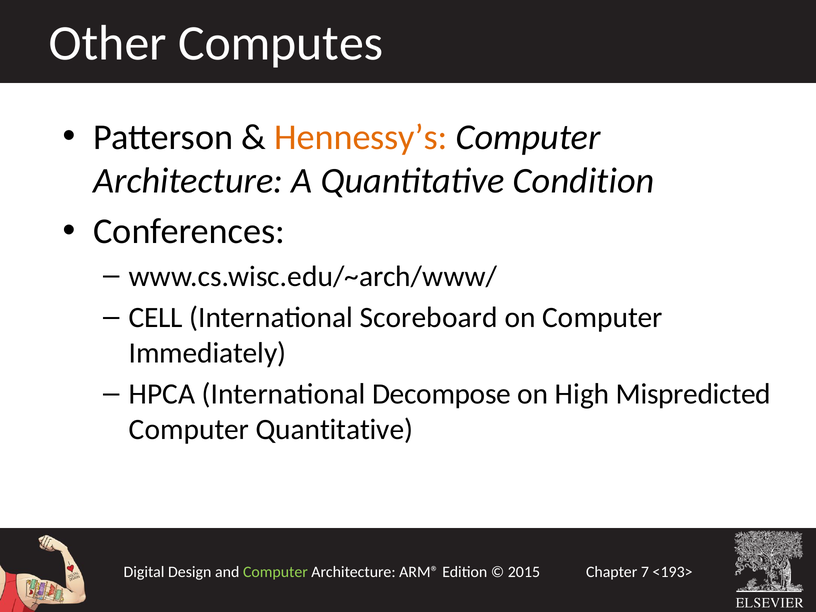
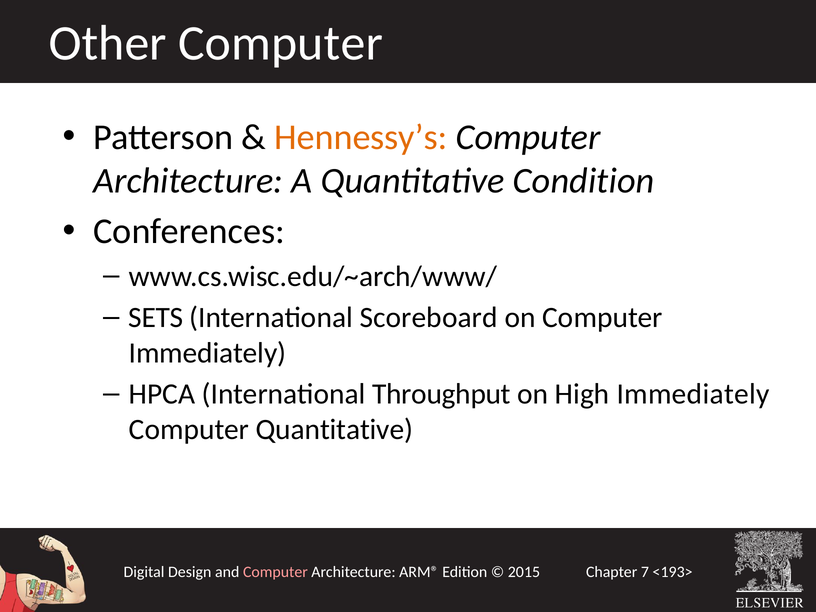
Other Computes: Computes -> Computer
CELL: CELL -> SETS
Decompose: Decompose -> Throughput
High Mispredicted: Mispredicted -> Immediately
Computer at (275, 572) colour: light green -> pink
